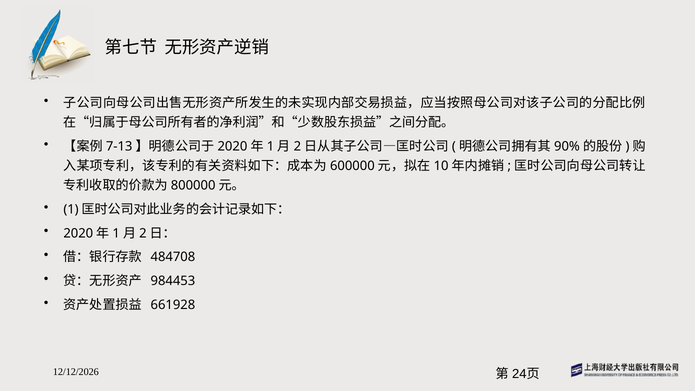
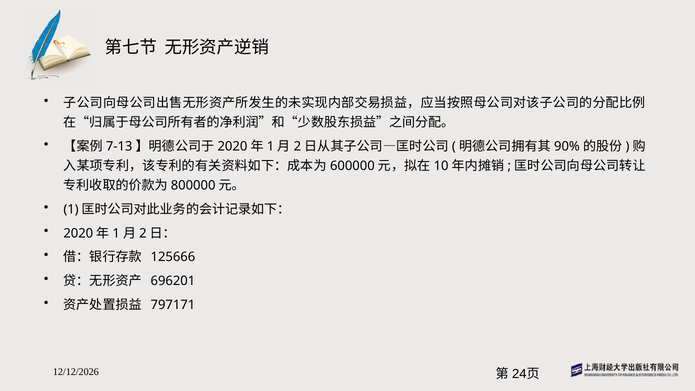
484708: 484708 -> 125666
984453: 984453 -> 696201
661928: 661928 -> 797171
